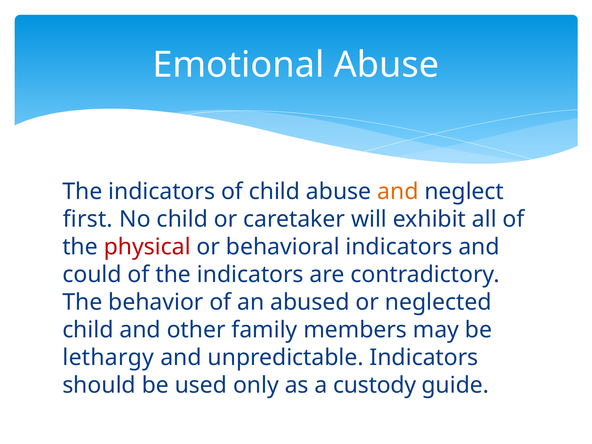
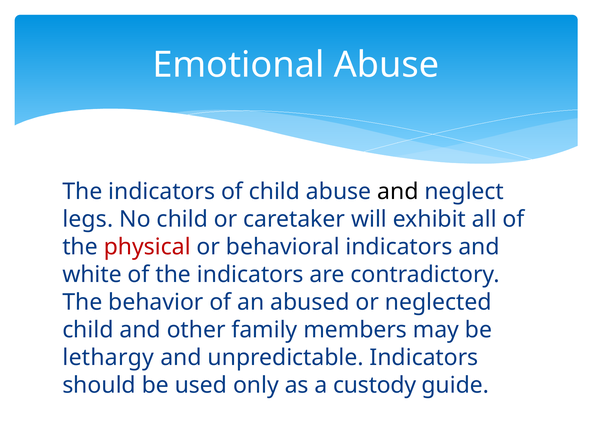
and at (398, 192) colour: orange -> black
first: first -> legs
could: could -> white
